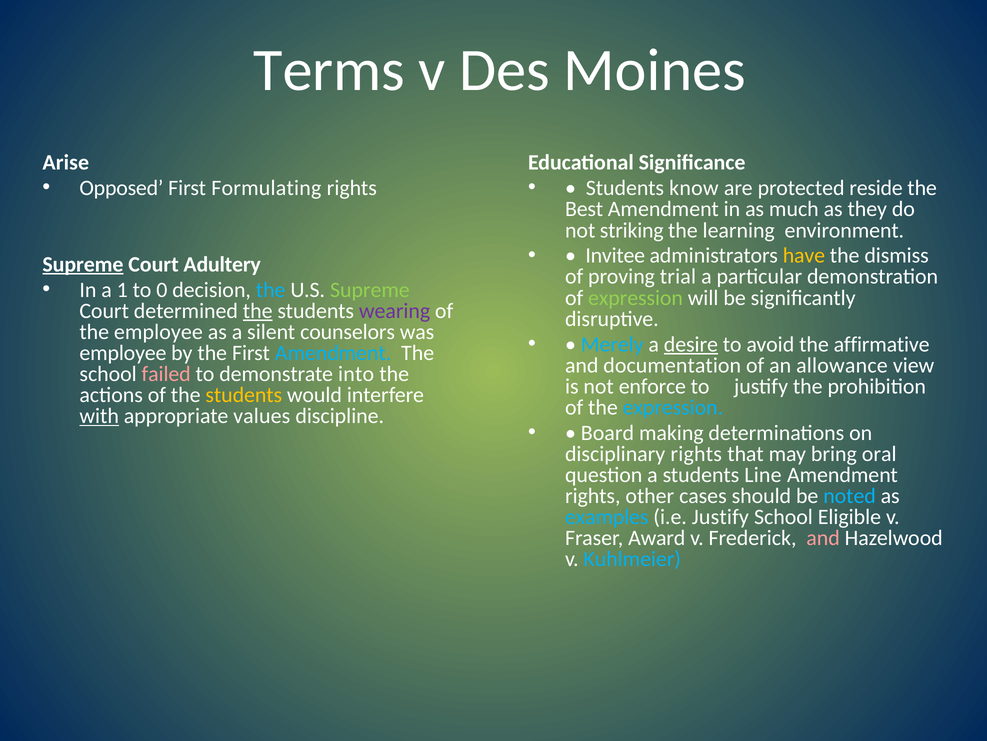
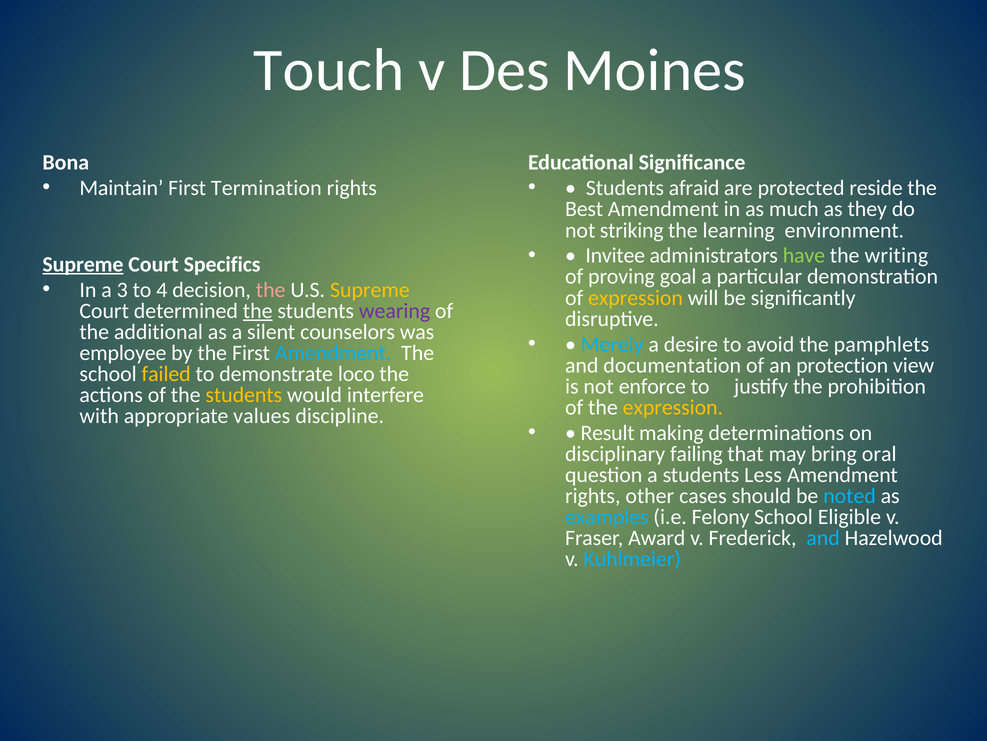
Terms: Terms -> Touch
Arise: Arise -> Bona
Opposed: Opposed -> Maintain
Formulating: Formulating -> Termination
know: know -> afraid
have colour: yellow -> light green
dismiss: dismiss -> writing
Adultery: Adultery -> Specifics
trial: trial -> goal
1: 1 -> 3
0: 0 -> 4
the at (271, 290) colour: light blue -> pink
Supreme at (370, 290) colour: light green -> yellow
expression at (636, 297) colour: light green -> yellow
the employee: employee -> additional
desire underline: present -> none
affirmative: affirmative -> pamphlets
allowance: allowance -> protection
failed colour: pink -> yellow
into: into -> loco
expression at (673, 407) colour: light blue -> yellow
with underline: present -> none
Board: Board -> Result
disciplinary rights: rights -> failing
Line: Line -> Less
i.e Justify: Justify -> Felony
and at (823, 538) colour: pink -> light blue
